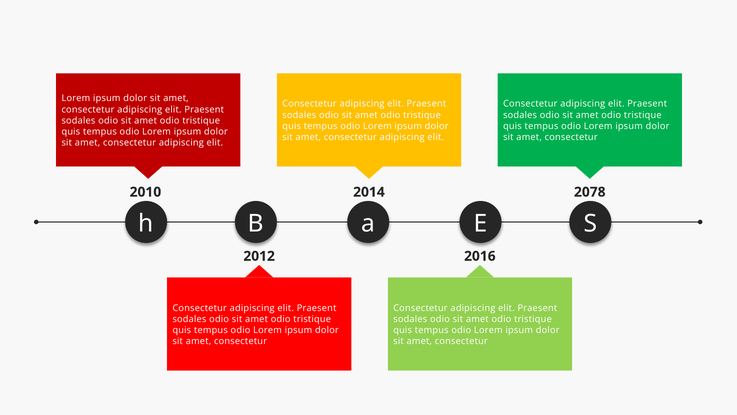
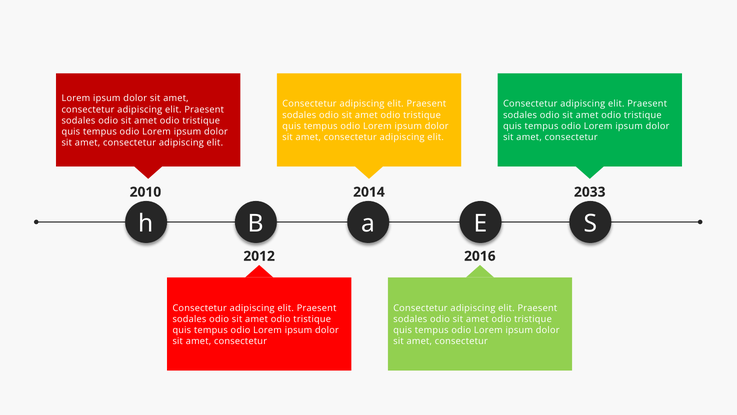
2078: 2078 -> 2033
